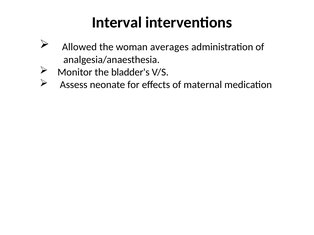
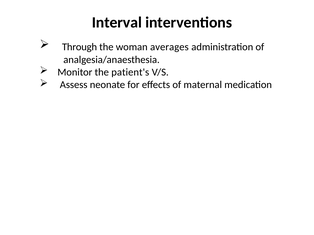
Allowed: Allowed -> Through
bladder's: bladder's -> patient's
